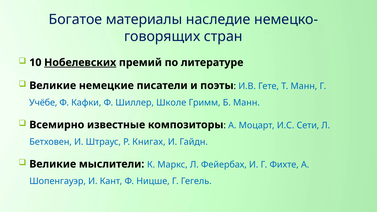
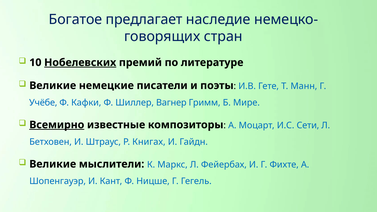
материалы: материалы -> предлагает
Школе: Школе -> Вагнер
Б Манн: Манн -> Мире
Всемирно underline: none -> present
